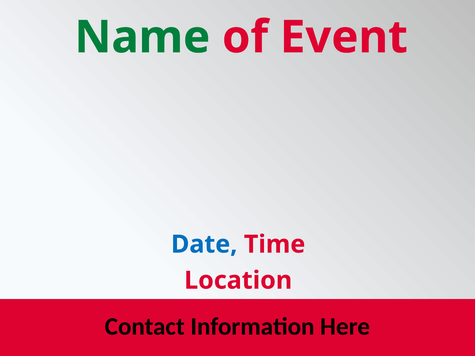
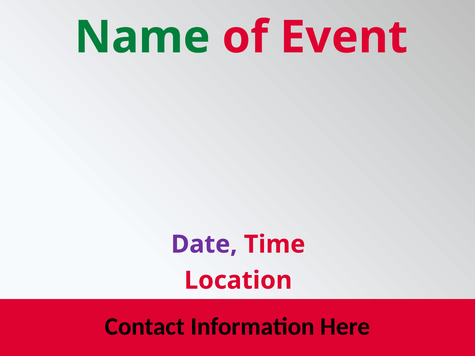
Date colour: blue -> purple
